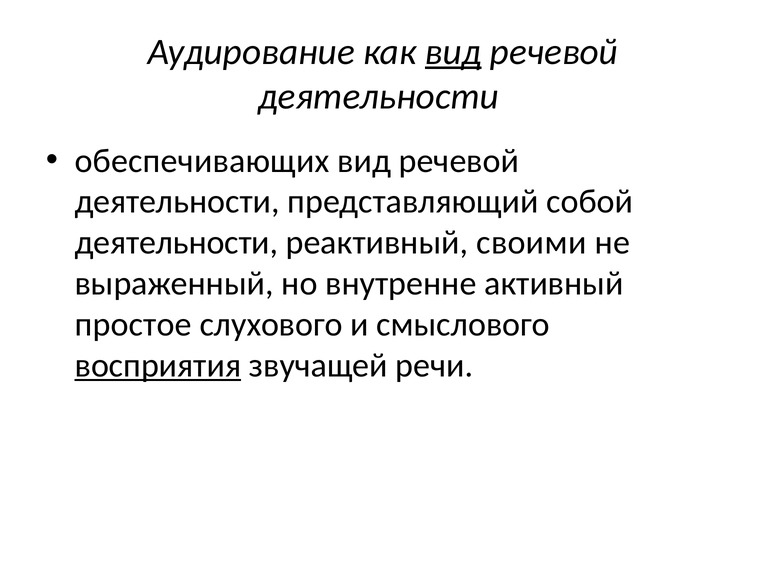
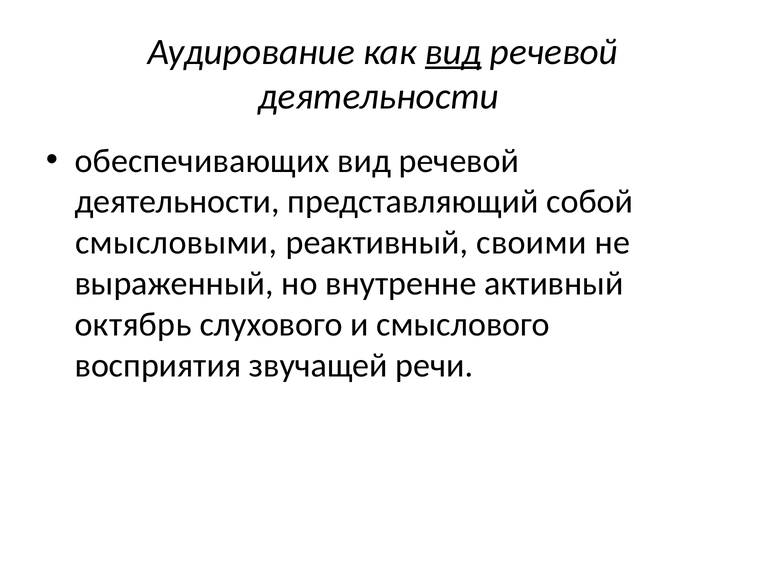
деятельности at (176, 242): деятельности -> смысловыми
простое: простое -> октябрь
восприятия underline: present -> none
